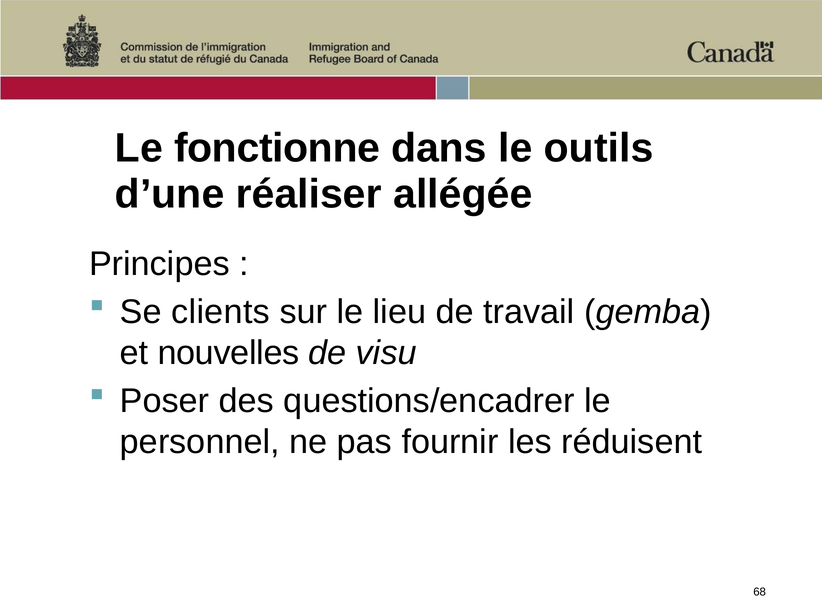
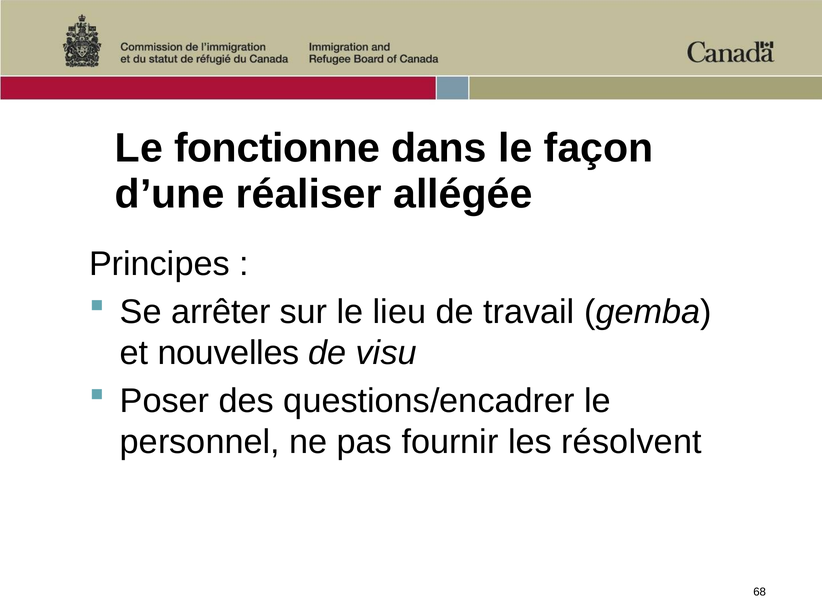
outils: outils -> façon
clients: clients -> arrêter
réduisent: réduisent -> résolvent
